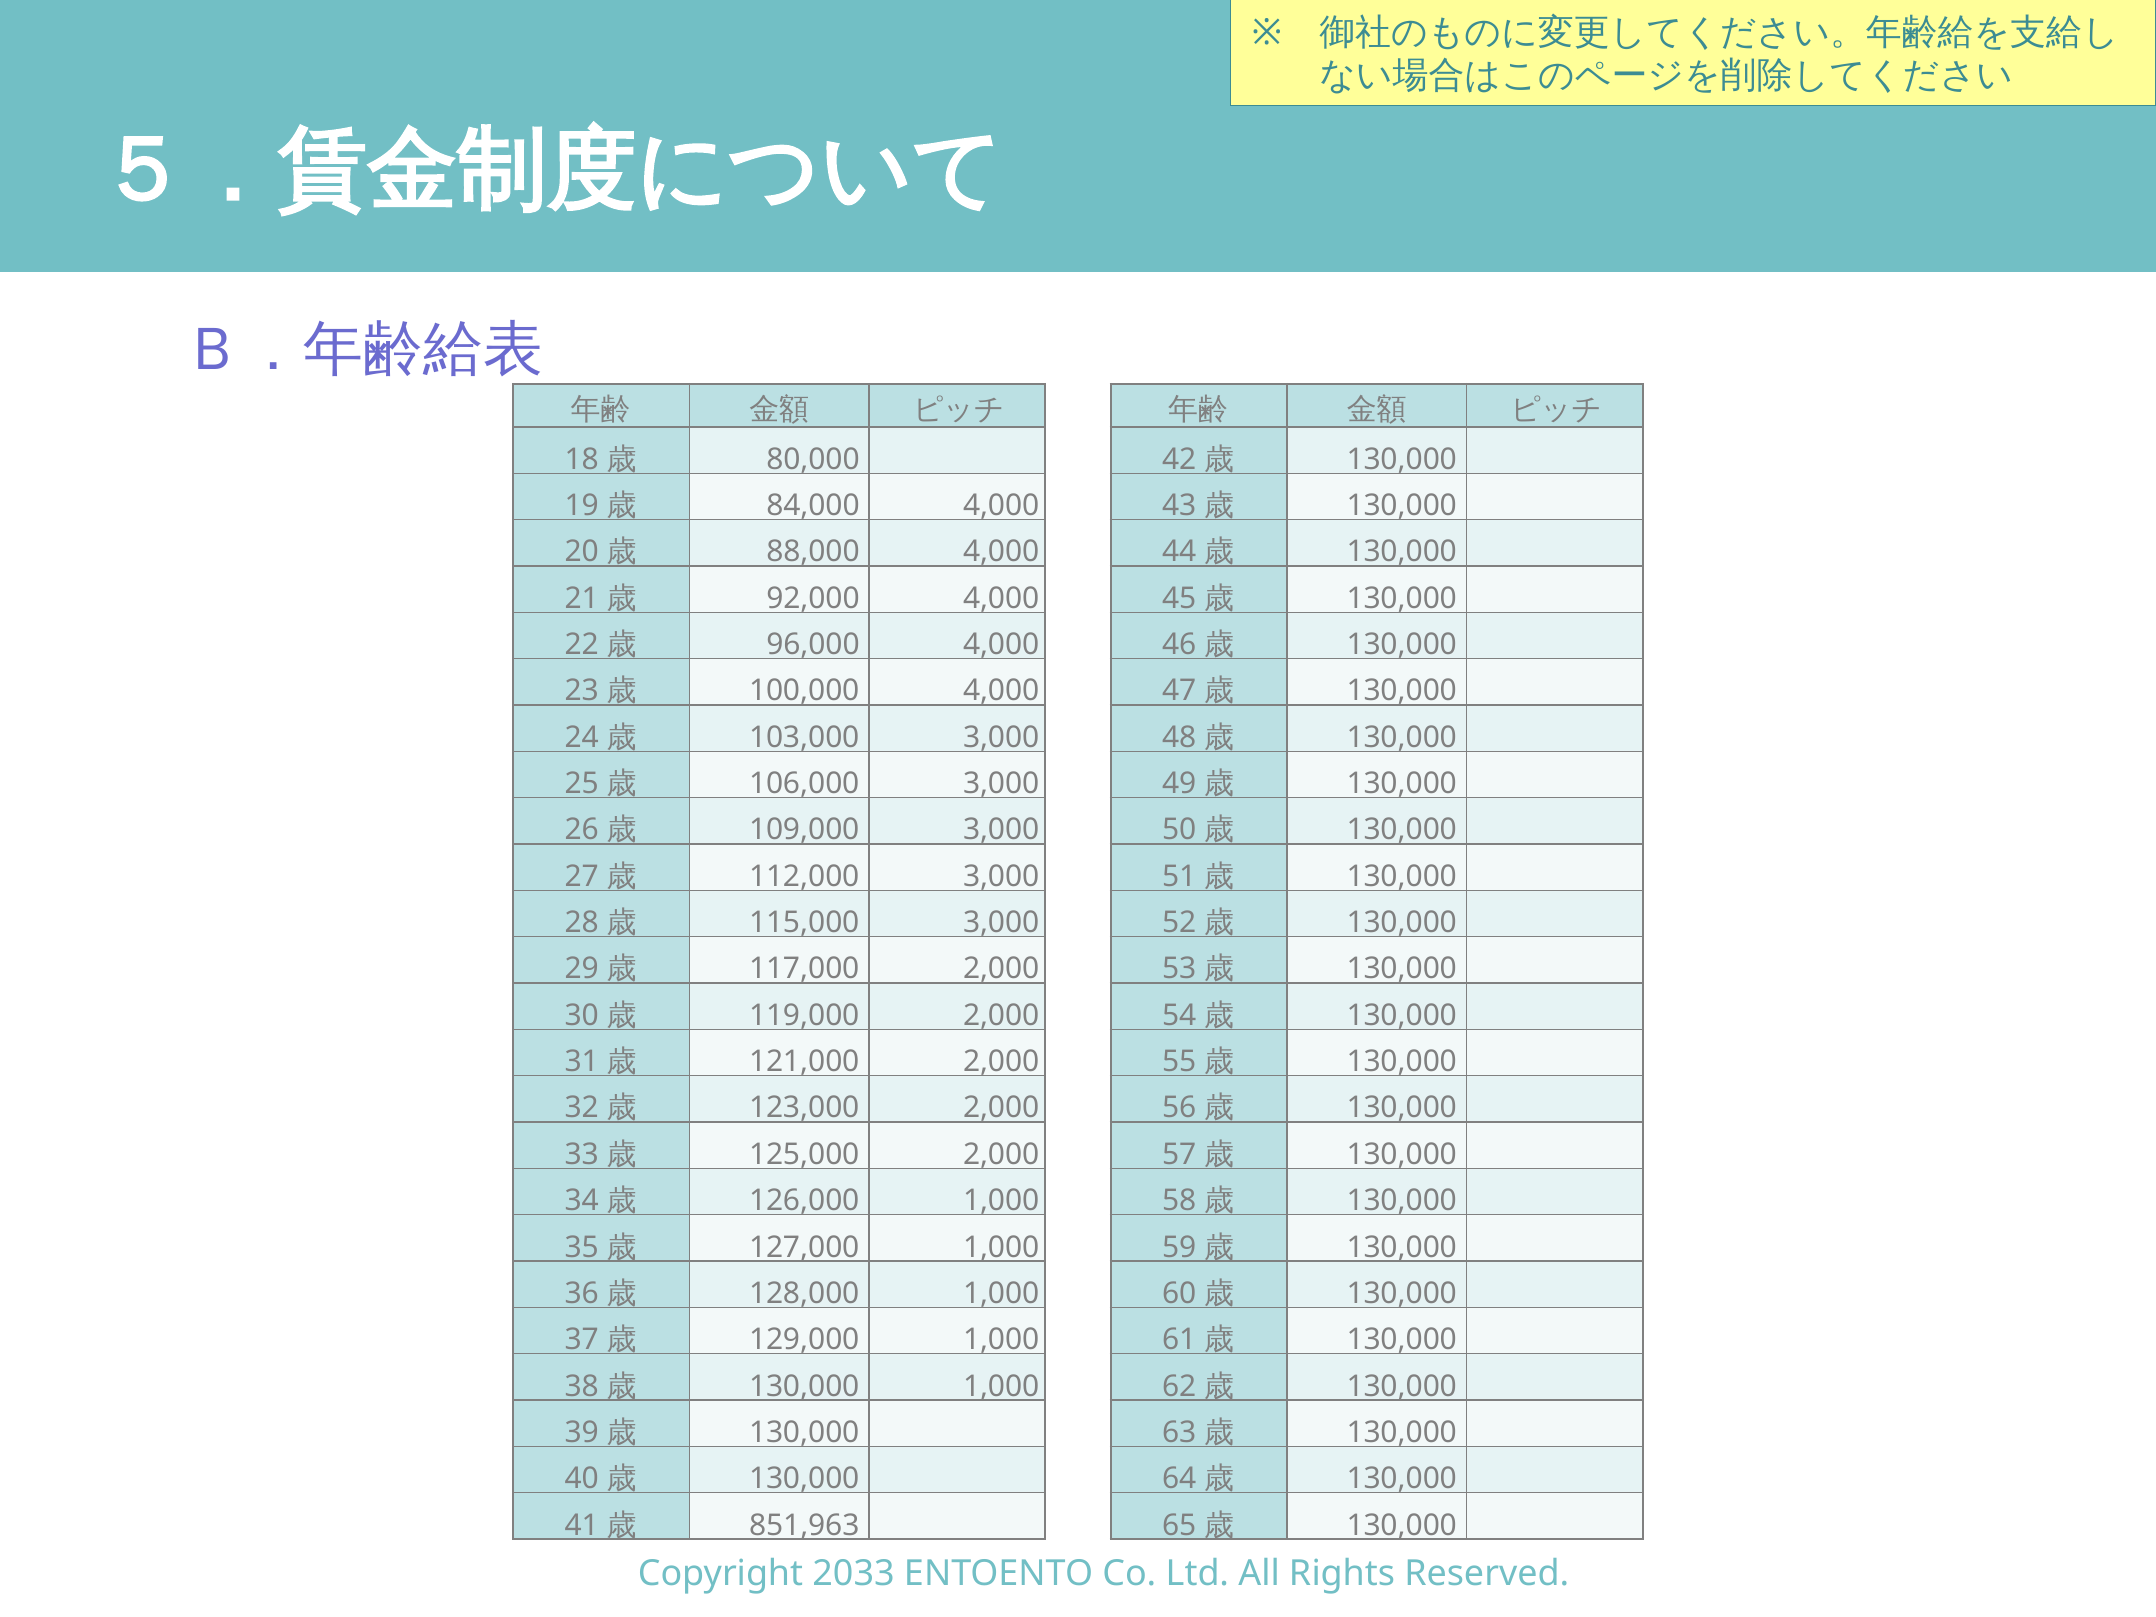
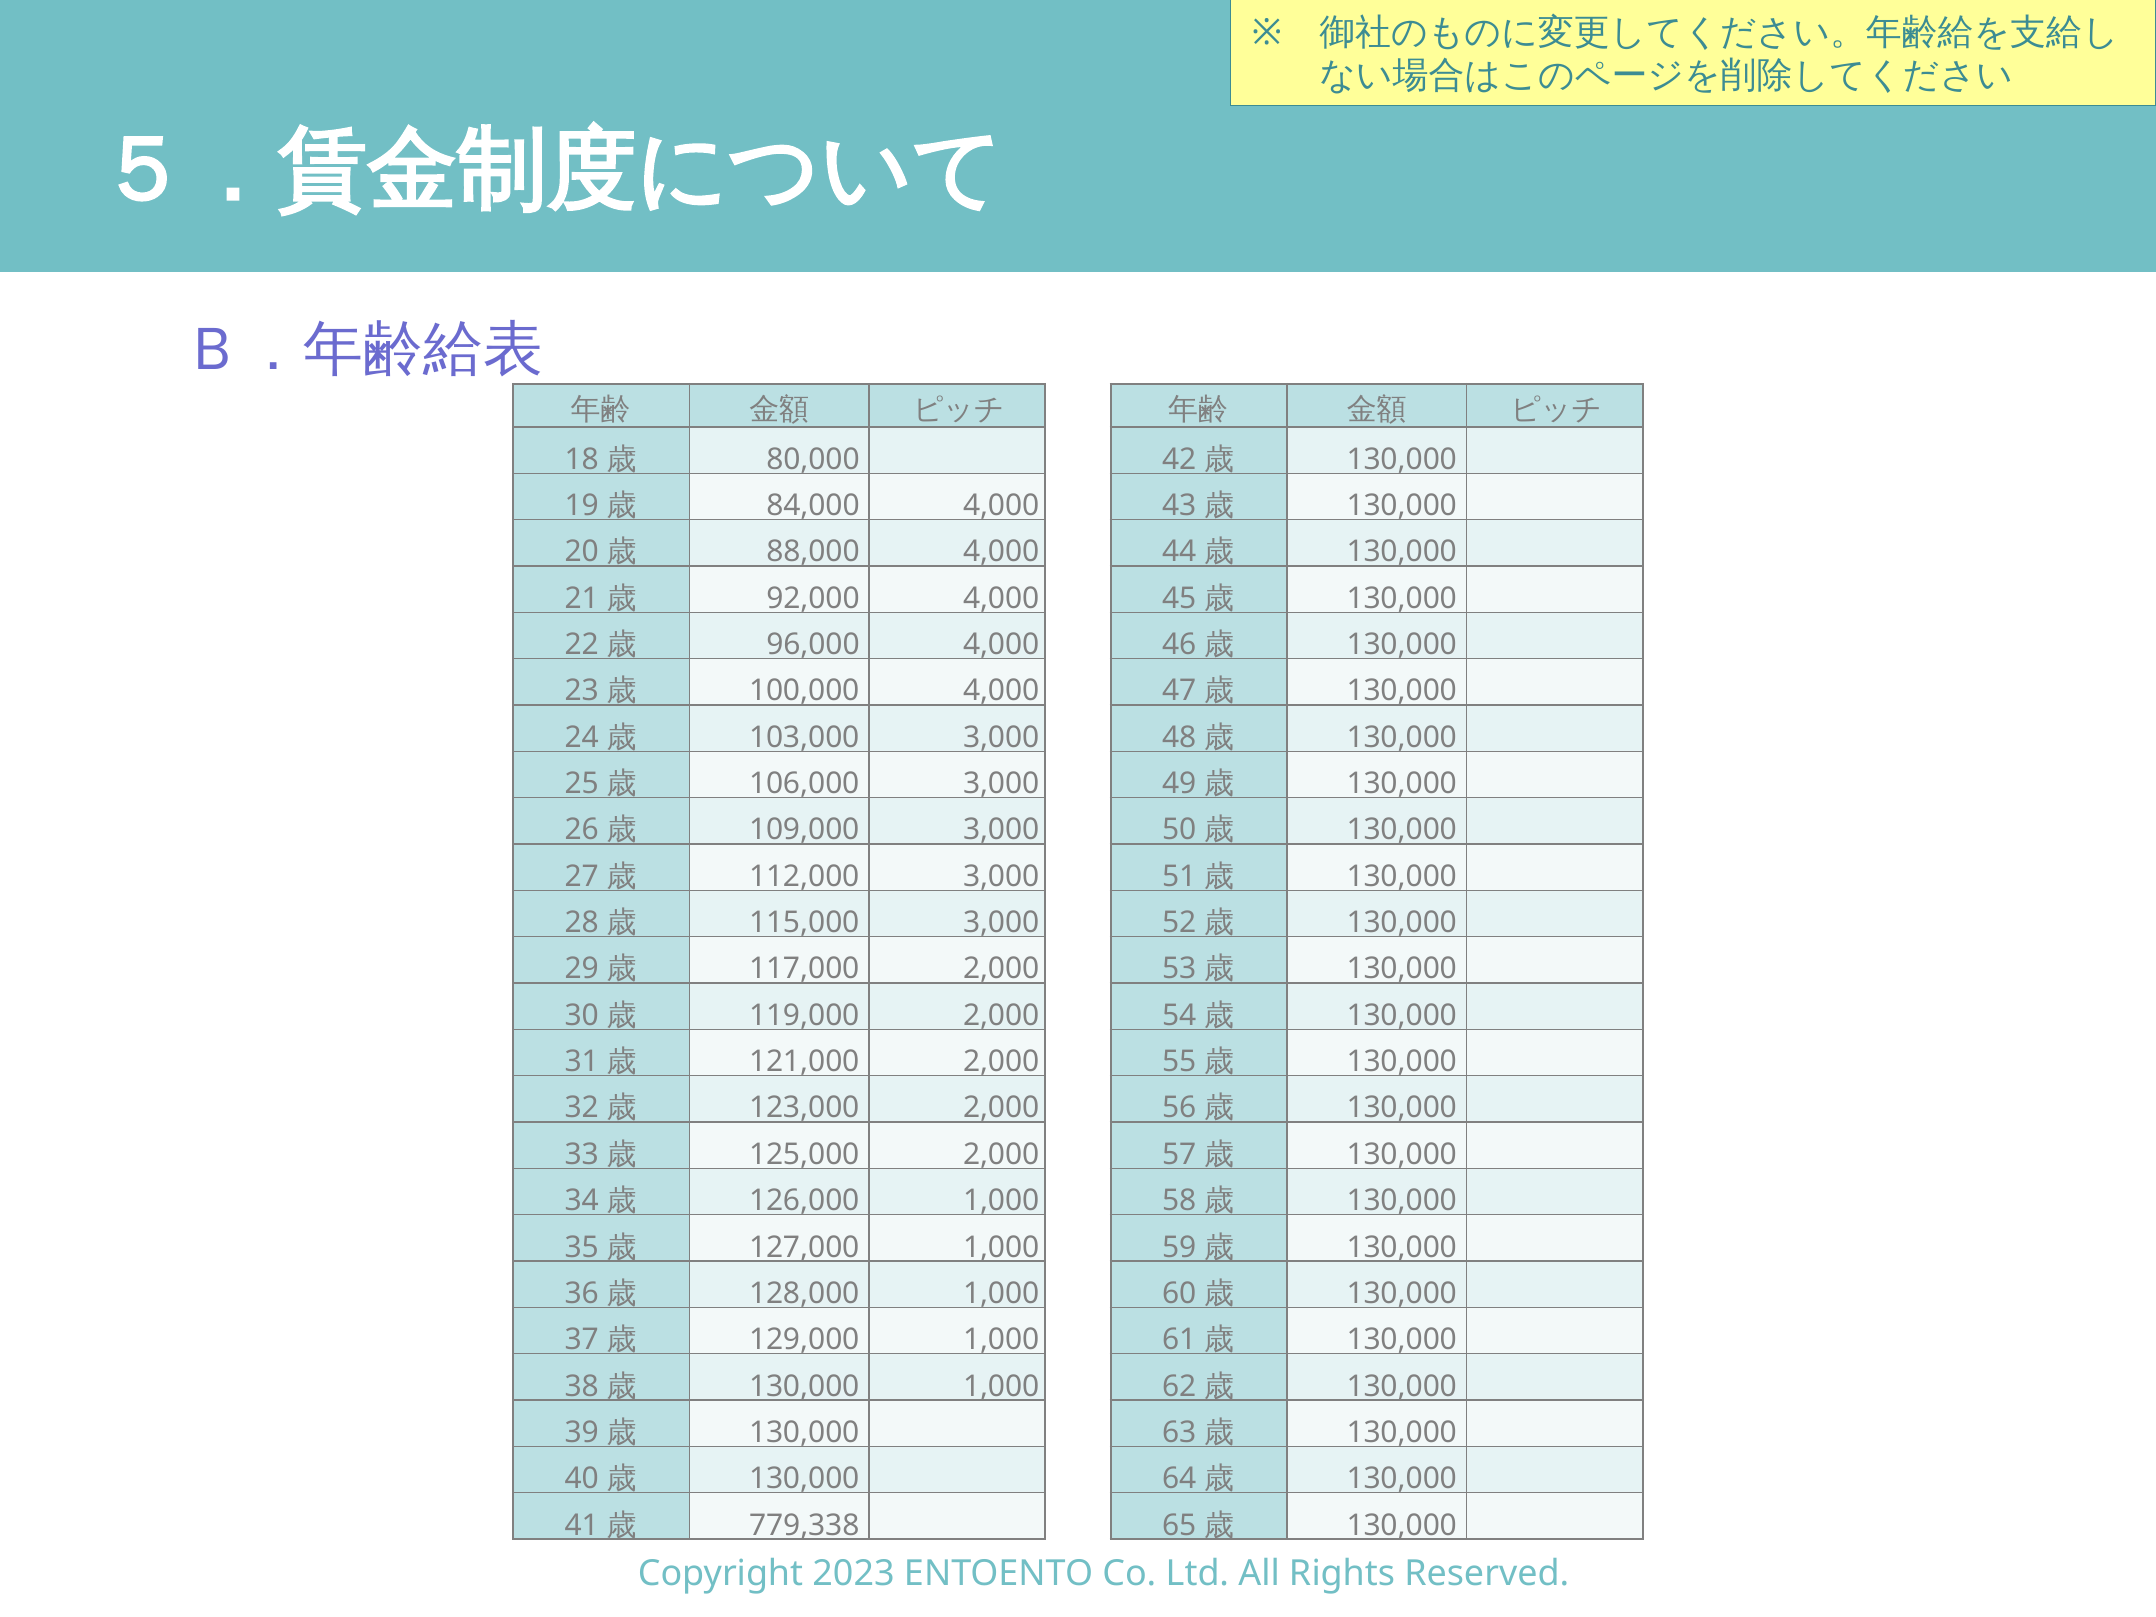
851,963: 851,963 -> 779,338
2033: 2033 -> 2023
